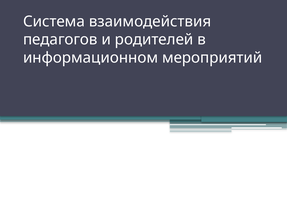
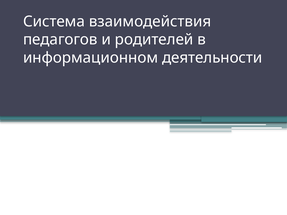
мероприятий: мероприятий -> деятельности
